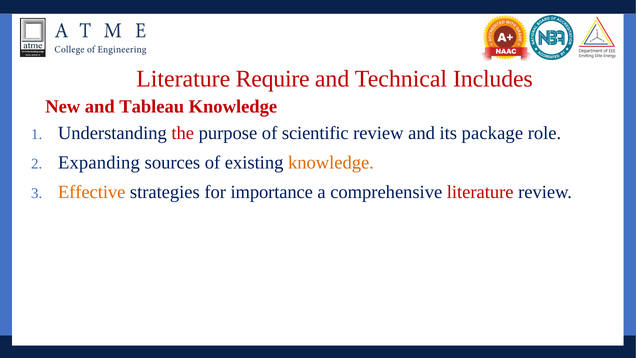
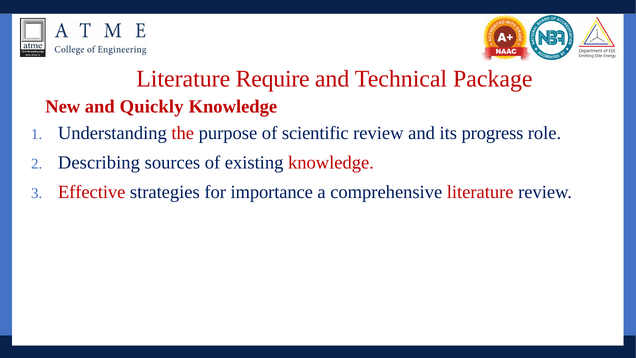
Includes: Includes -> Package
Tableau: Tableau -> Quickly
package: package -> progress
Expanding: Expanding -> Describing
knowledge at (331, 162) colour: orange -> red
Effective colour: orange -> red
